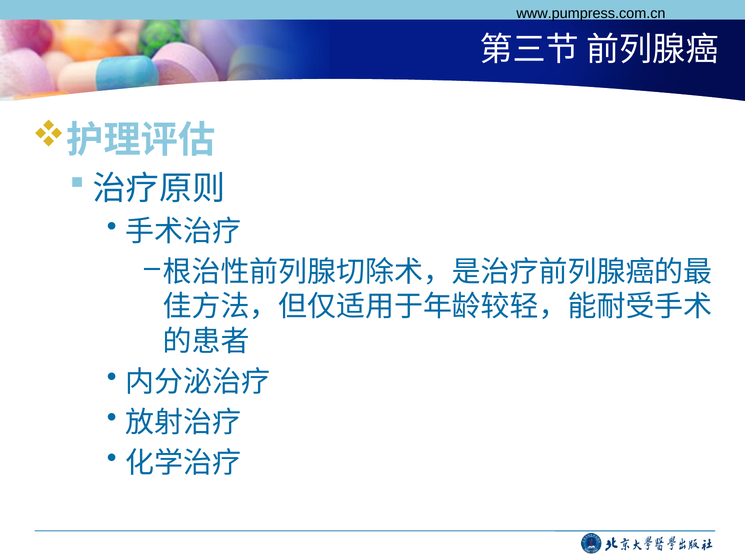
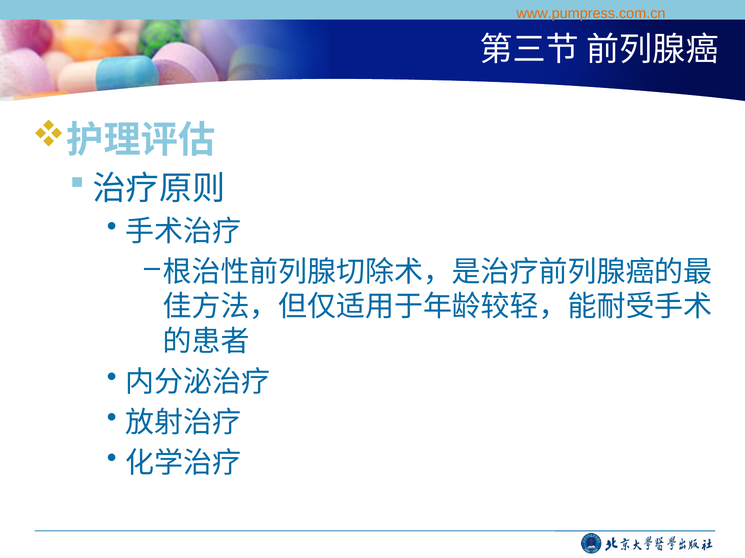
www.pumpress.com.cn colour: black -> orange
